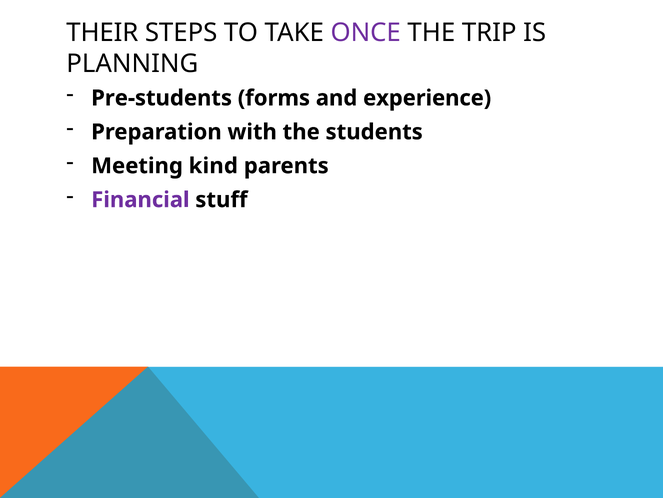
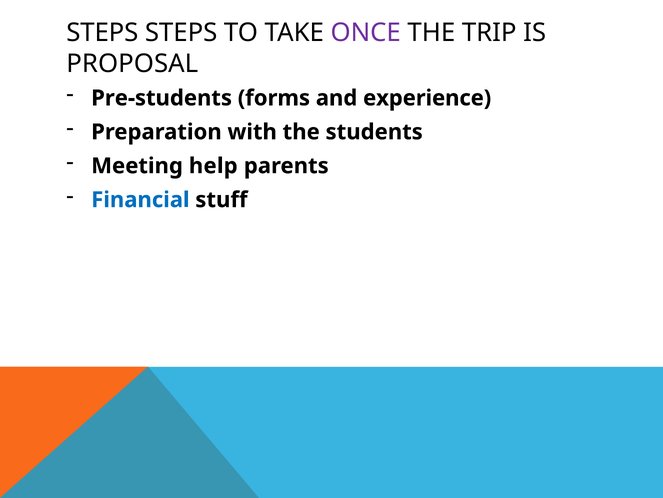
THEIR at (102, 33): THEIR -> STEPS
PLANNING: PLANNING -> PROPOSAL
kind: kind -> help
Financial colour: purple -> blue
